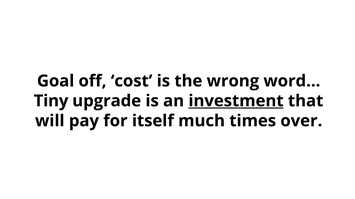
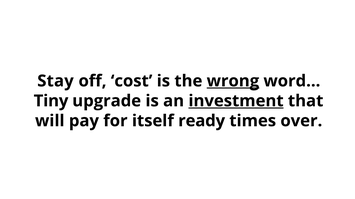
Goal: Goal -> Stay
wrong underline: none -> present
much: much -> ready
